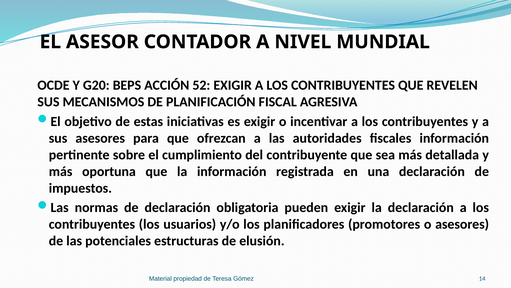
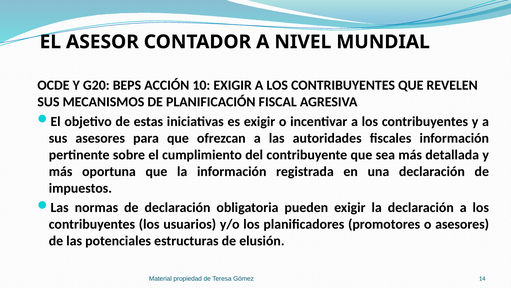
52: 52 -> 10
